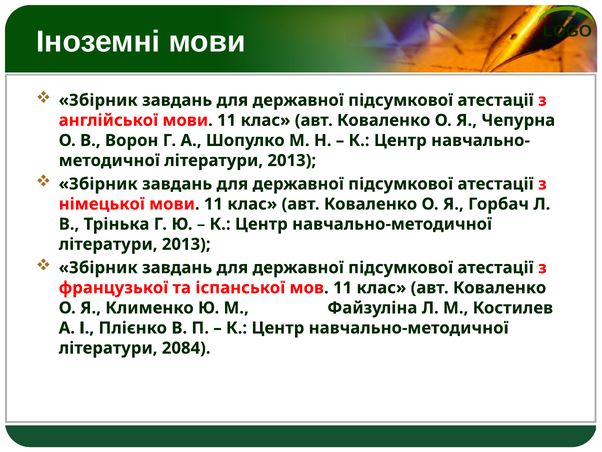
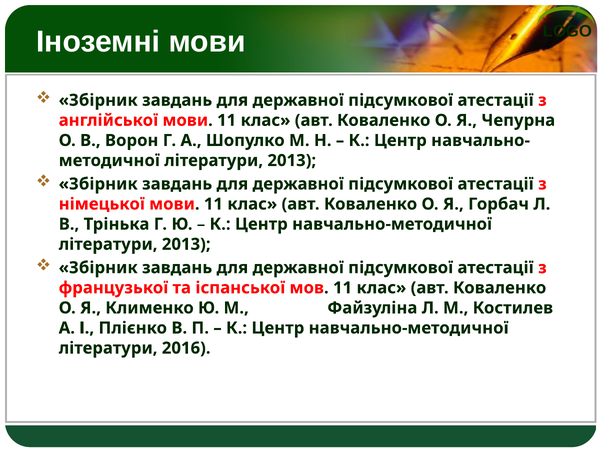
2084: 2084 -> 2016
